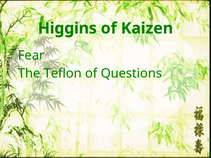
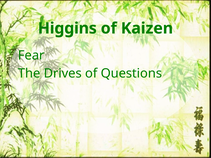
Teflon: Teflon -> Drives
